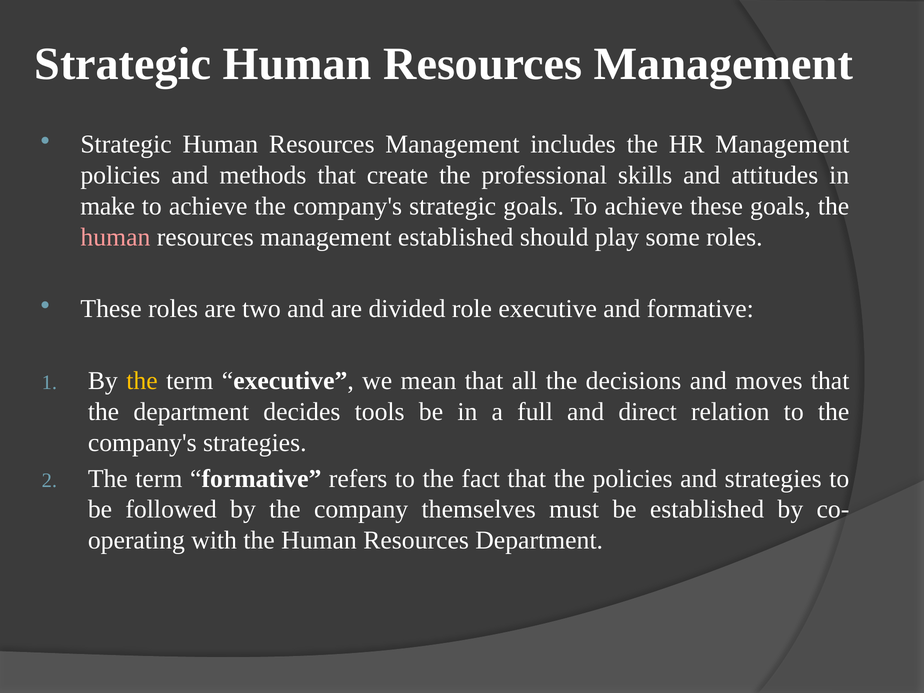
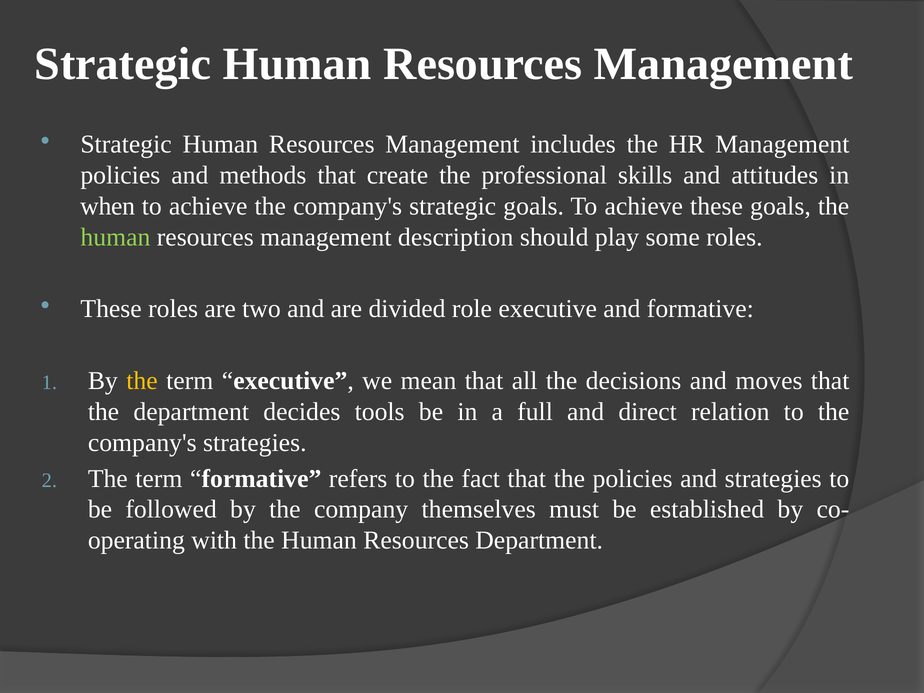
make: make -> when
human at (115, 237) colour: pink -> light green
management established: established -> description
